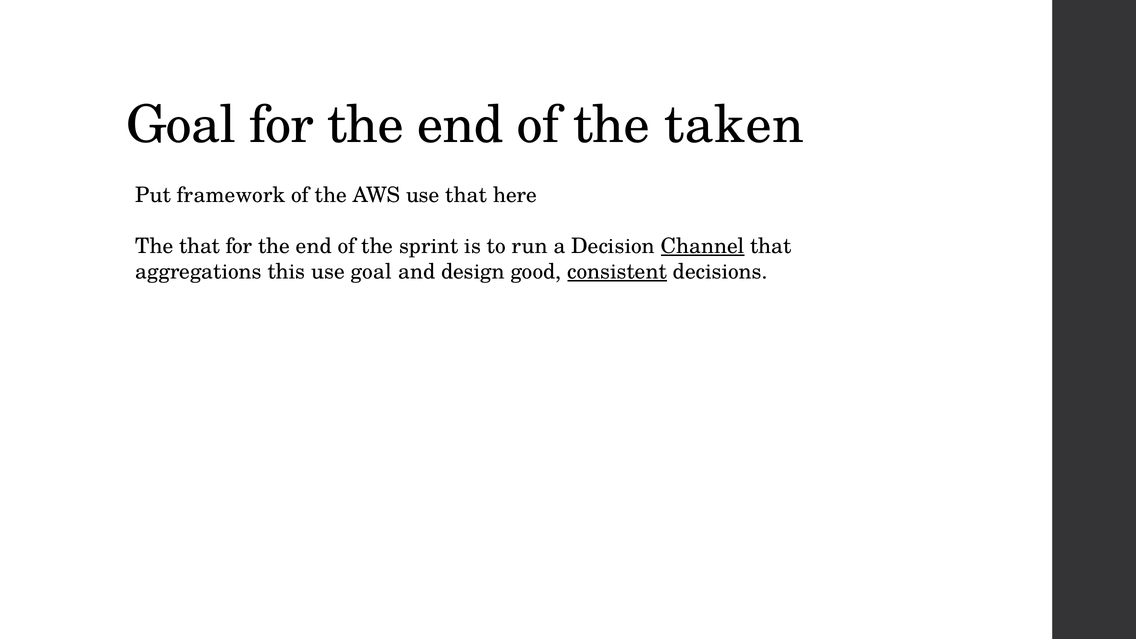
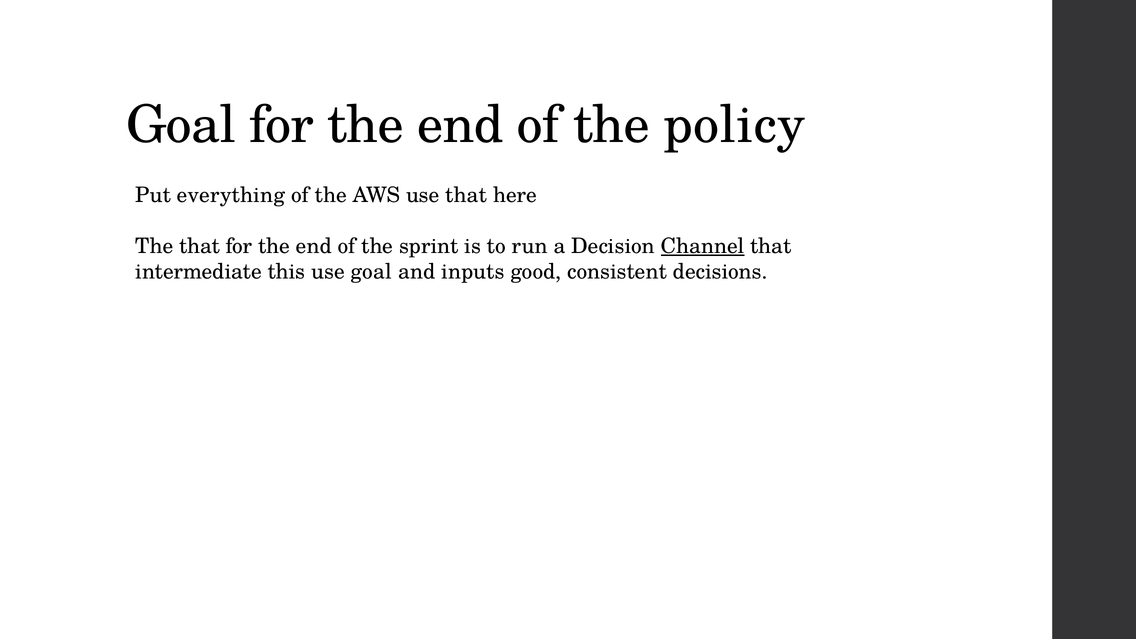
taken: taken -> policy
framework: framework -> everything
aggregations: aggregations -> intermediate
design: design -> inputs
consistent underline: present -> none
